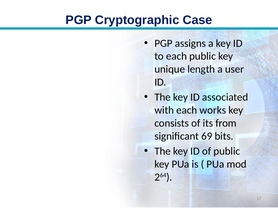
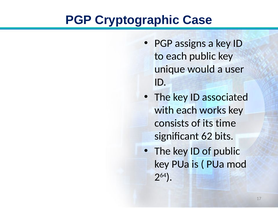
length: length -> would
from: from -> time
69: 69 -> 62
